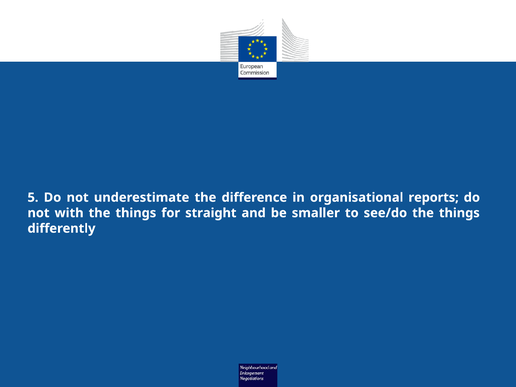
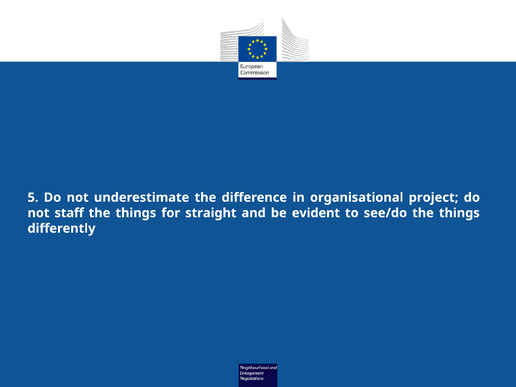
reports: reports -> project
with: with -> staff
smaller: smaller -> evident
